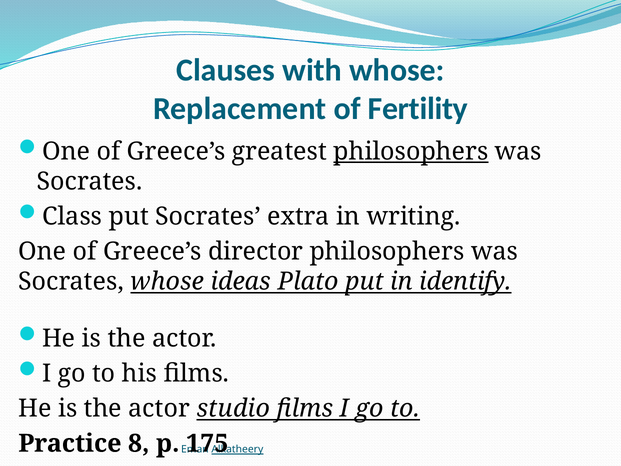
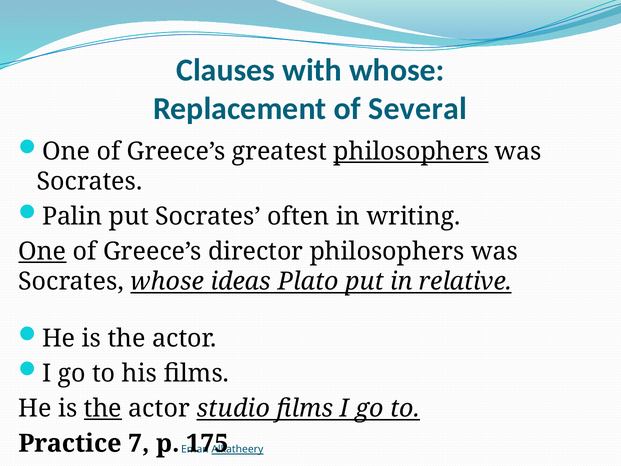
Fertility: Fertility -> Several
Class: Class -> Palin
extra: extra -> often
One at (42, 251) underline: none -> present
identify: identify -> relative
the at (103, 408) underline: none -> present
8: 8 -> 7
